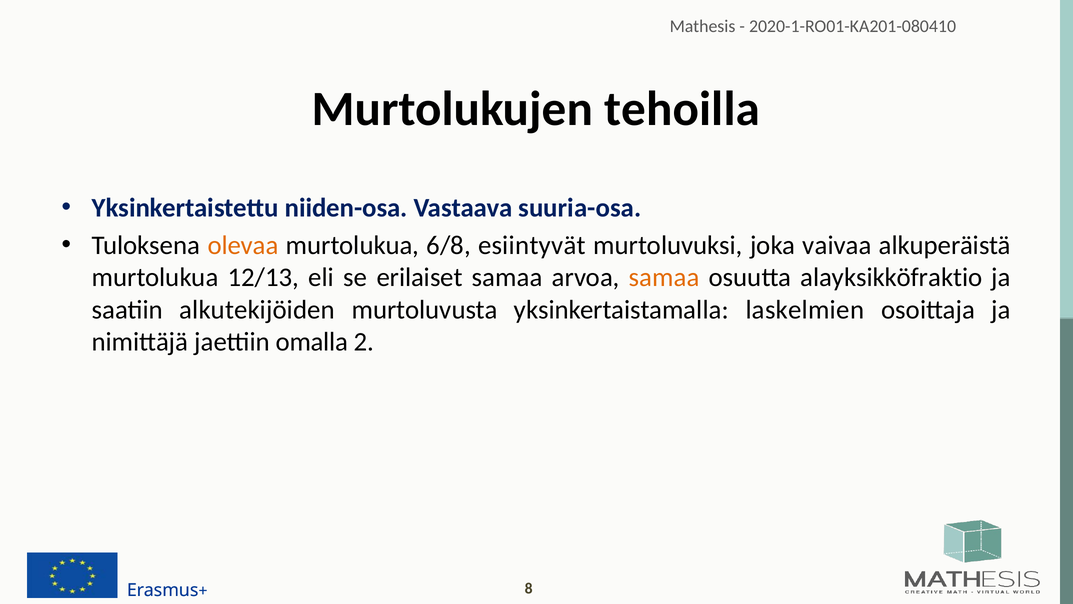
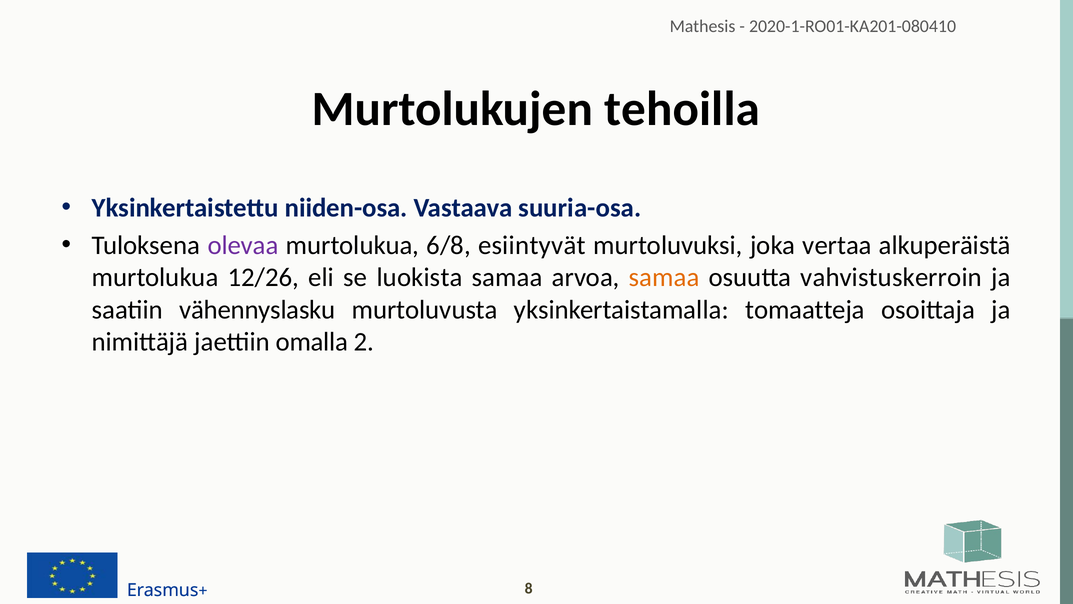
olevaa colour: orange -> purple
vaivaa: vaivaa -> vertaa
12/13: 12/13 -> 12/26
erilaiset: erilaiset -> luokista
alayksikköfraktio: alayksikköfraktio -> vahvistuskerroin
alkutekijöiden: alkutekijöiden -> vähennyslasku
laskelmien: laskelmien -> tomaatteja
